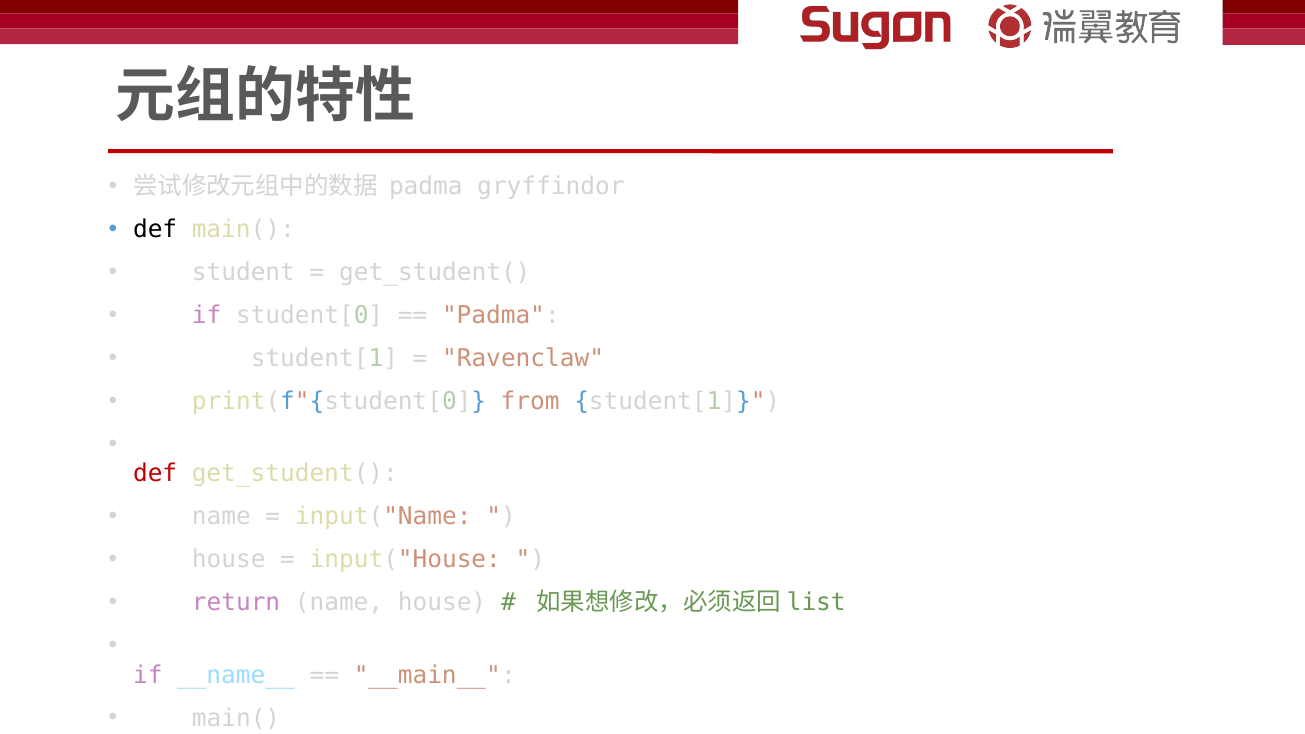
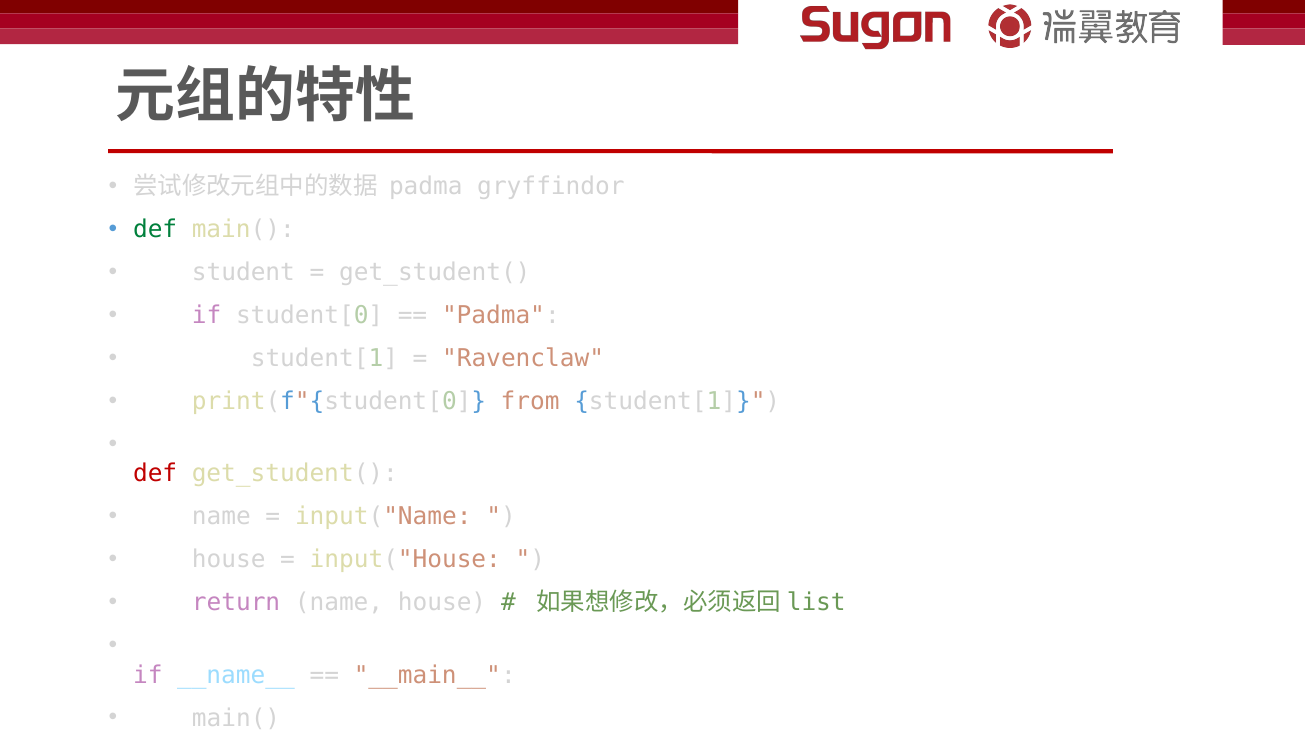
def at (155, 230) colour: black -> green
